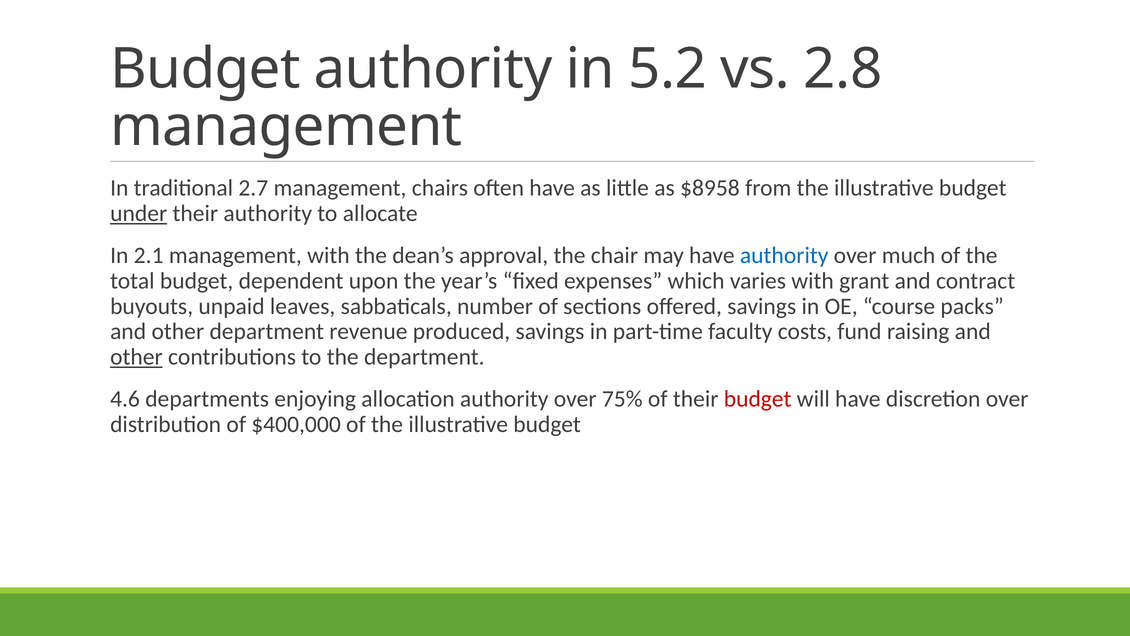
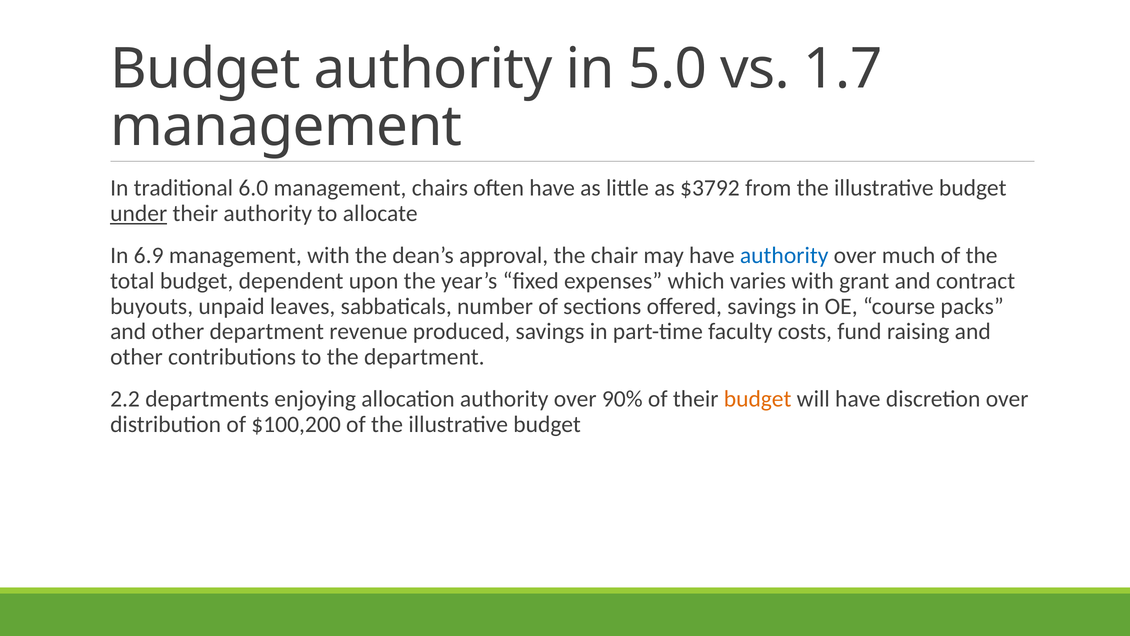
5.2: 5.2 -> 5.0
2.8: 2.8 -> 1.7
2.7: 2.7 -> 6.0
$8958: $8958 -> $3792
2.1: 2.1 -> 6.9
other at (136, 357) underline: present -> none
4.6: 4.6 -> 2.2
75%: 75% -> 90%
budget at (758, 399) colour: red -> orange
$400,000: $400,000 -> $100,200
